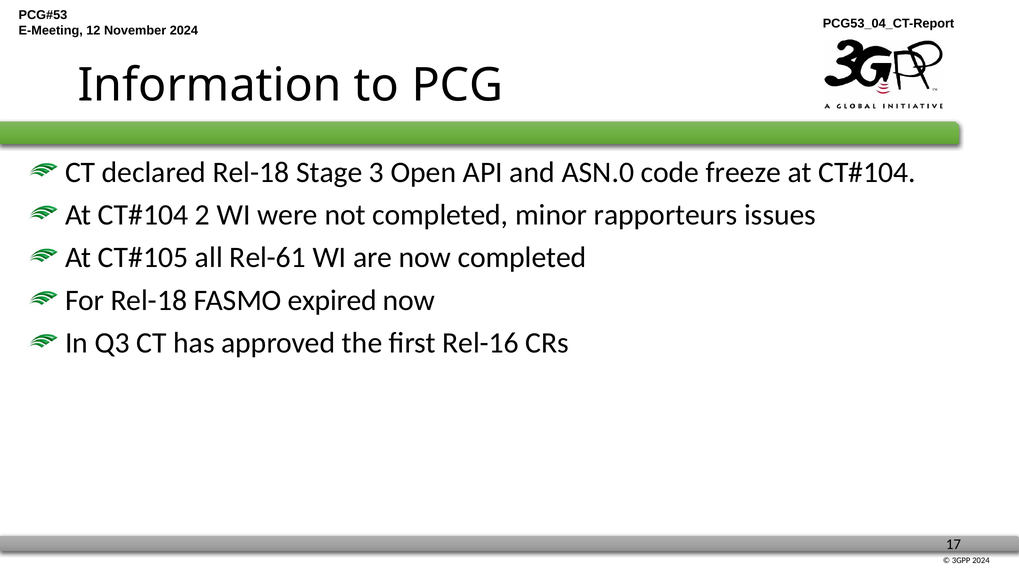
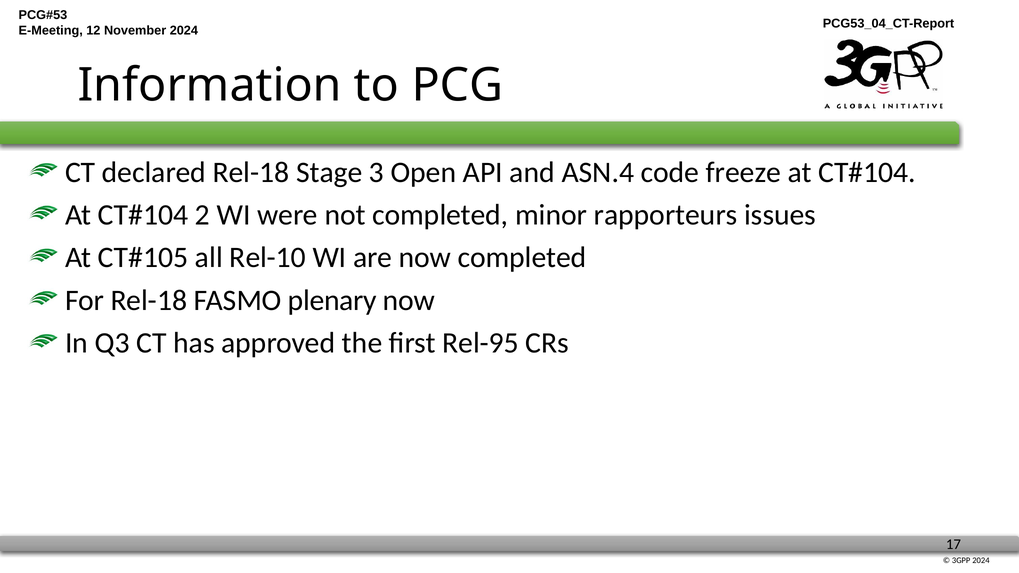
ASN.0: ASN.0 -> ASN.4
Rel-61: Rel-61 -> Rel-10
expired: expired -> plenary
Rel-16: Rel-16 -> Rel-95
